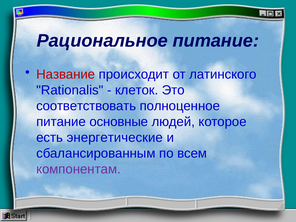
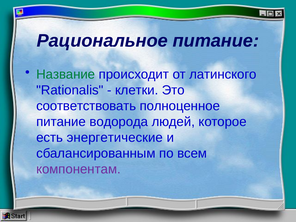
Название colour: red -> green
клеток: клеток -> клетки
основные: основные -> водорода
